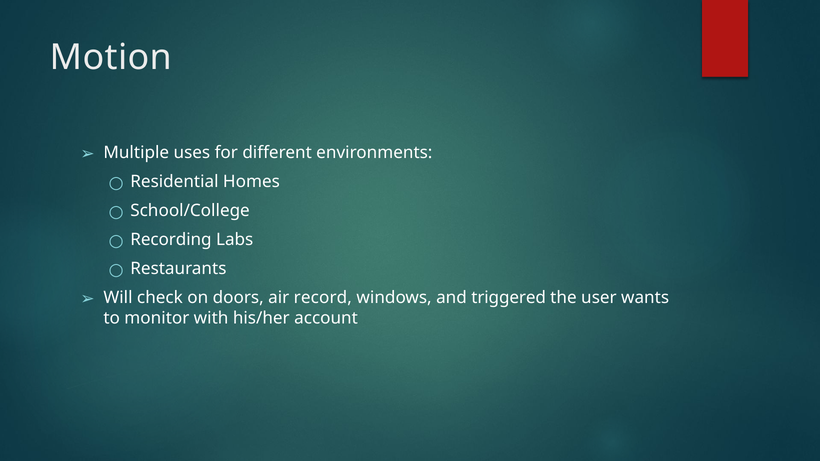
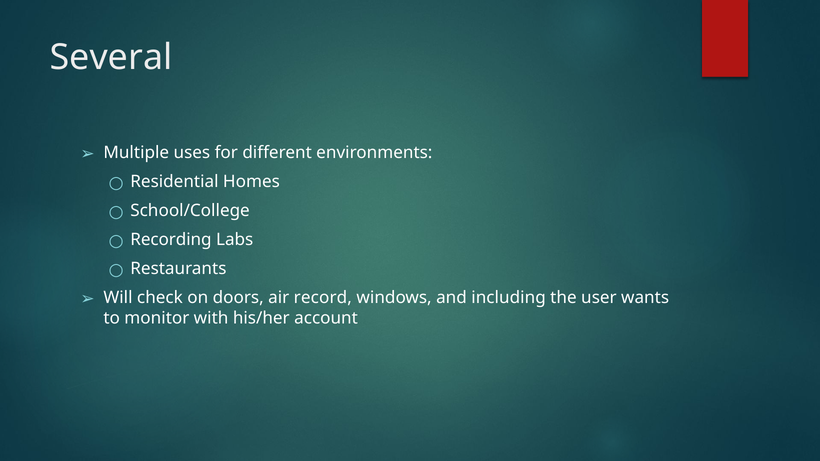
Motion: Motion -> Several
triggered: triggered -> including
